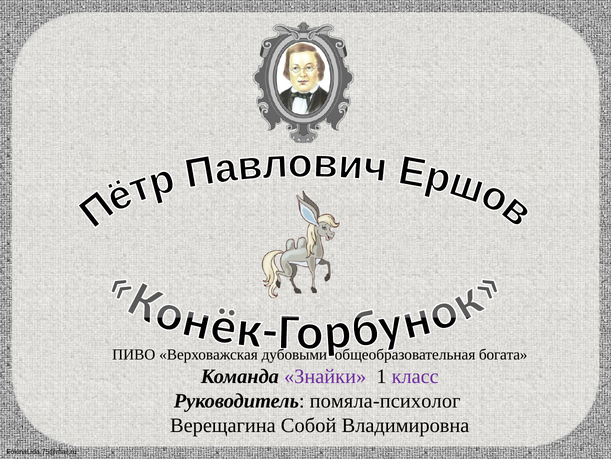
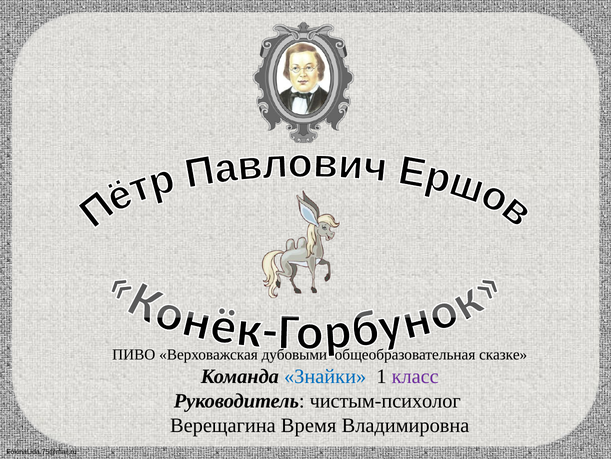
богата: богата -> сказке
Знайки colour: purple -> blue
помяла-психолог: помяла-психолог -> чистым-психолог
Собой: Собой -> Время
